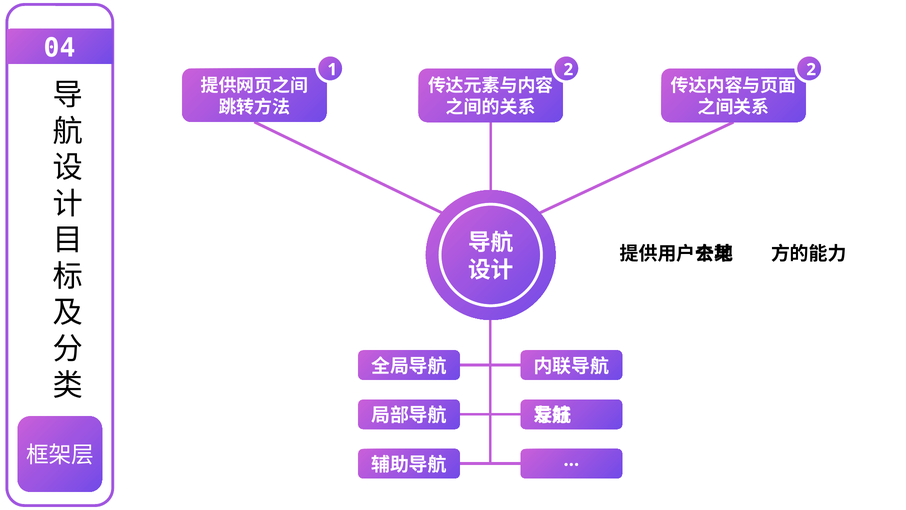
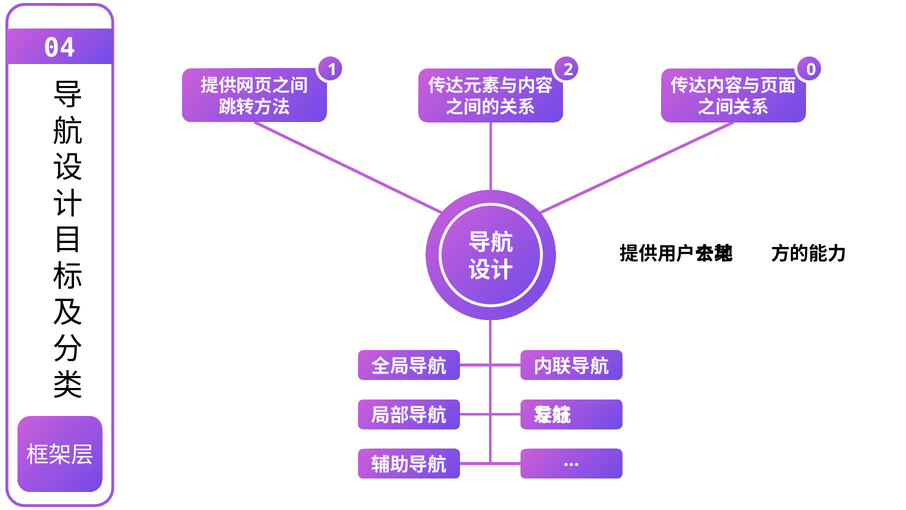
2 2: 2 -> 0
